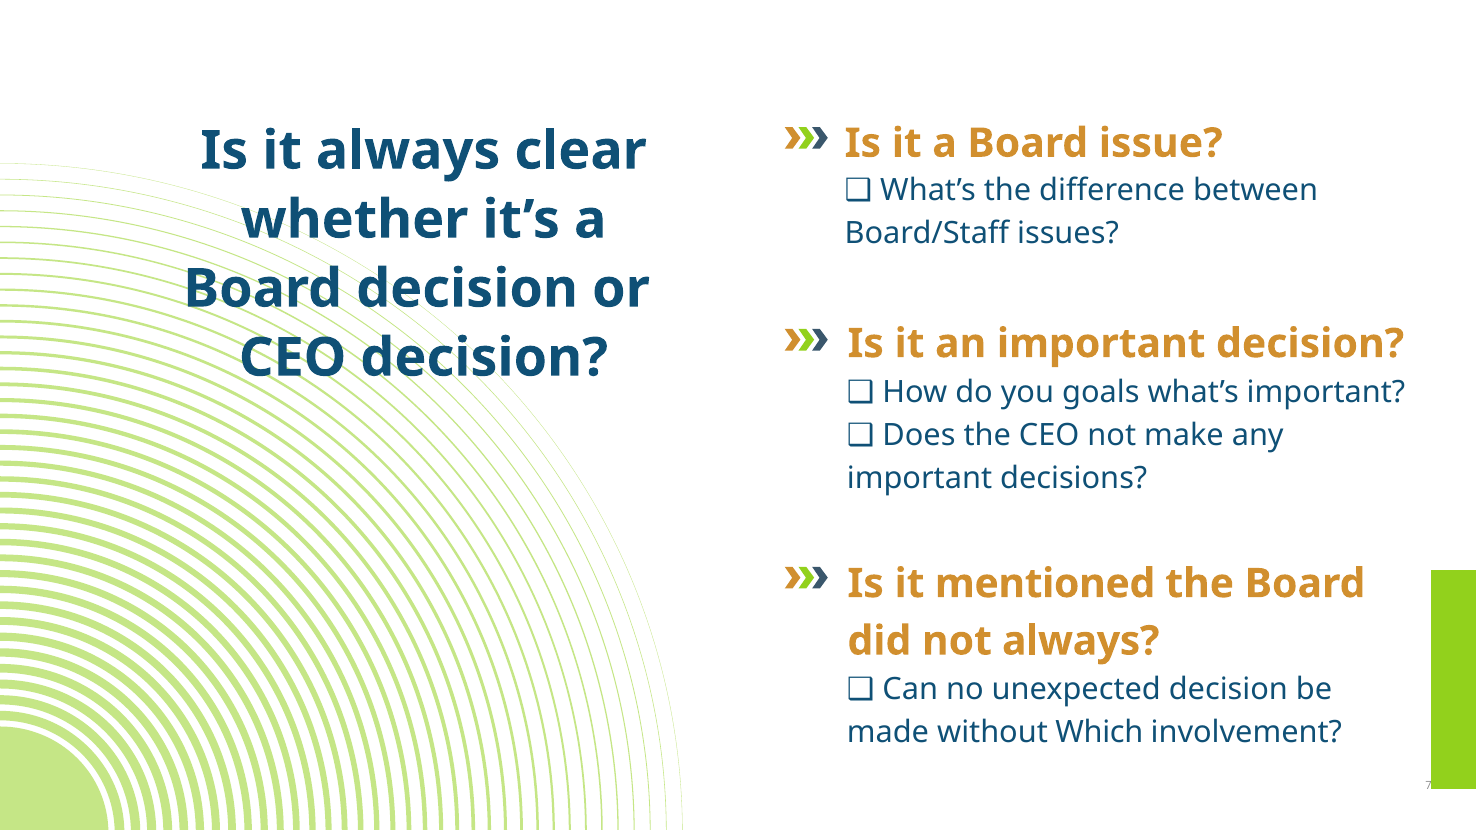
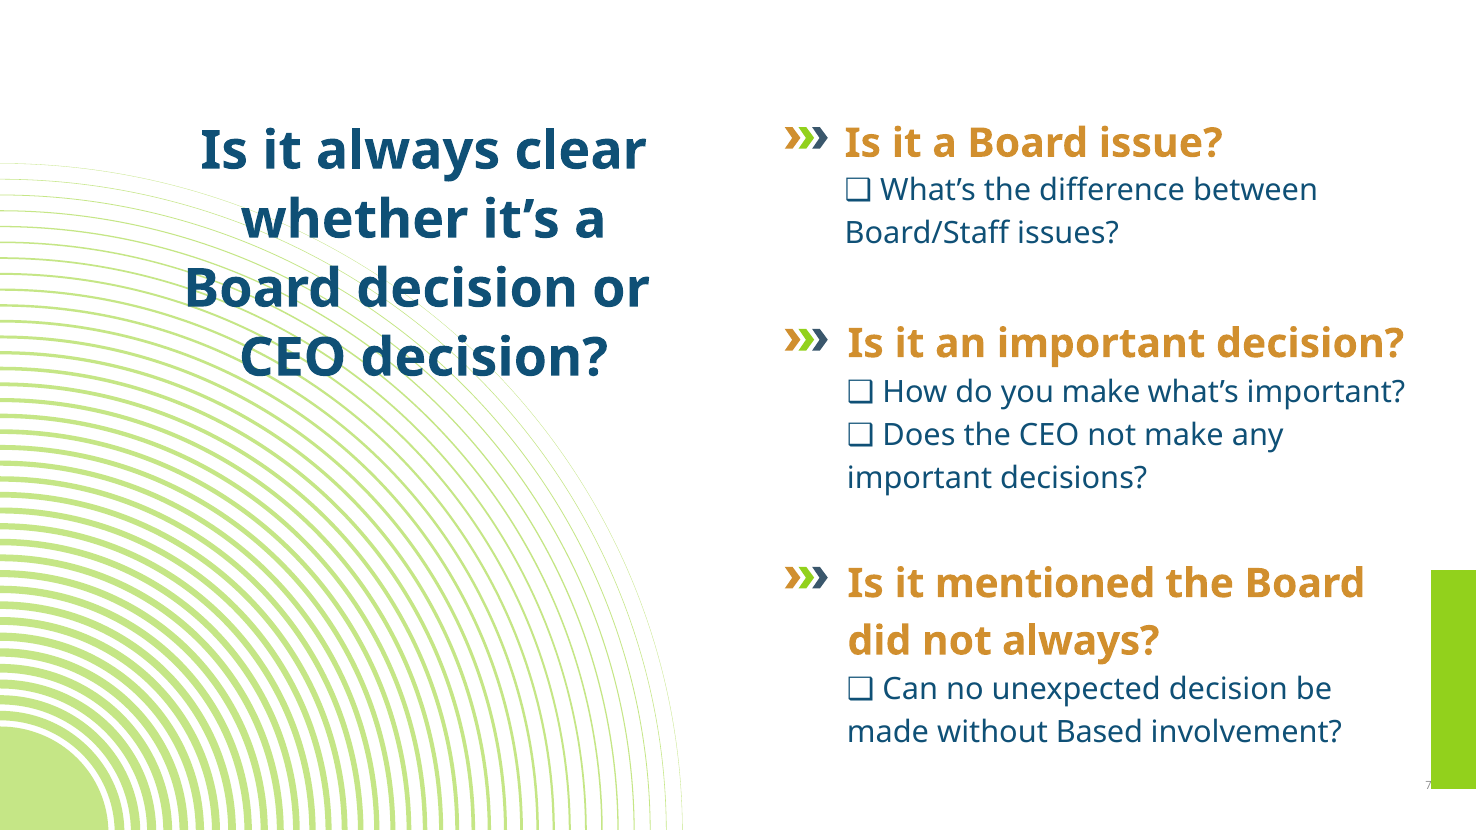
you goals: goals -> make
Which: Which -> Based
